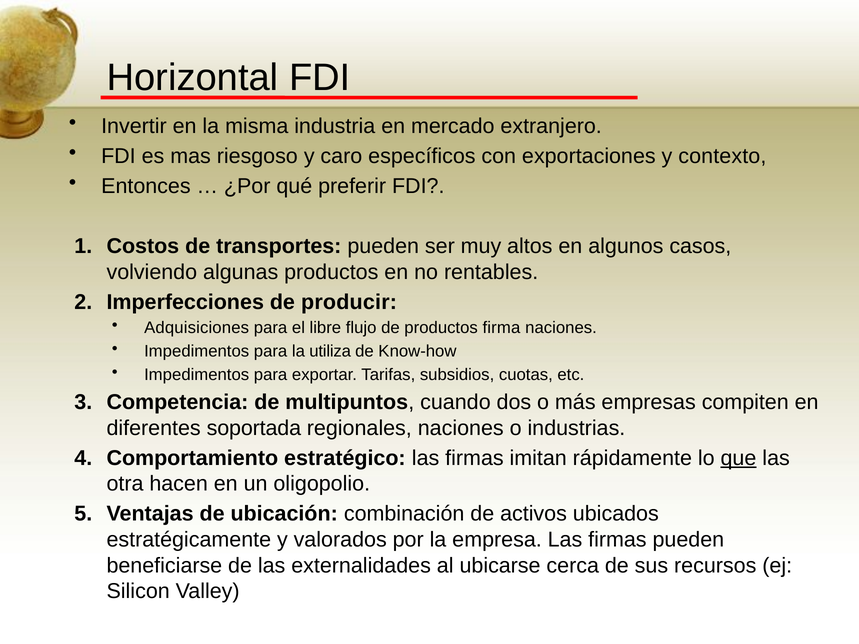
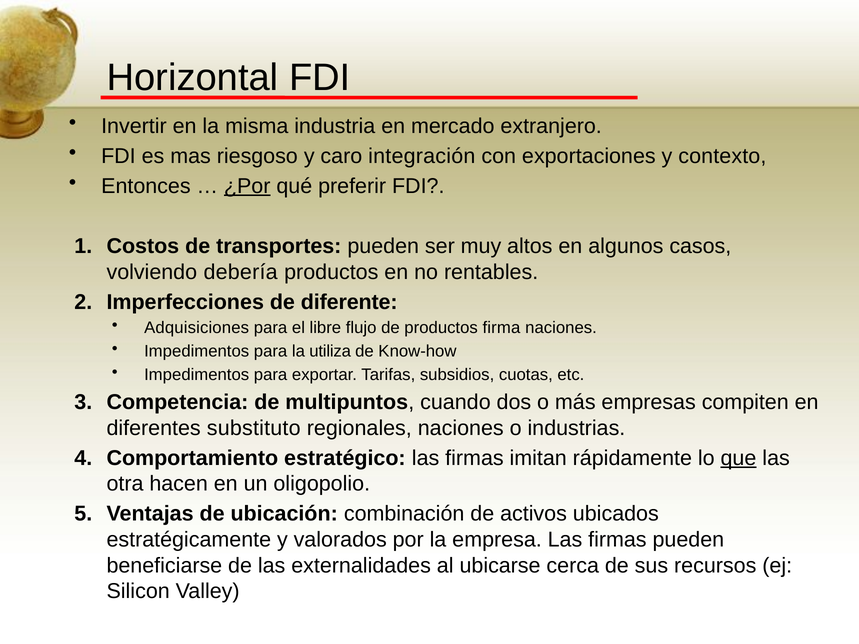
específicos: específicos -> integración
¿Por underline: none -> present
algunas: algunas -> debería
producir: producir -> diferente
soportada: soportada -> substituto
